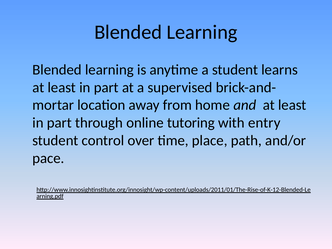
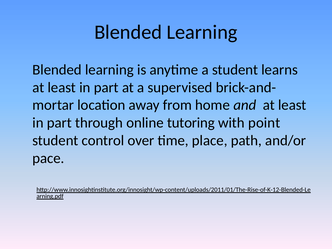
entry: entry -> point
